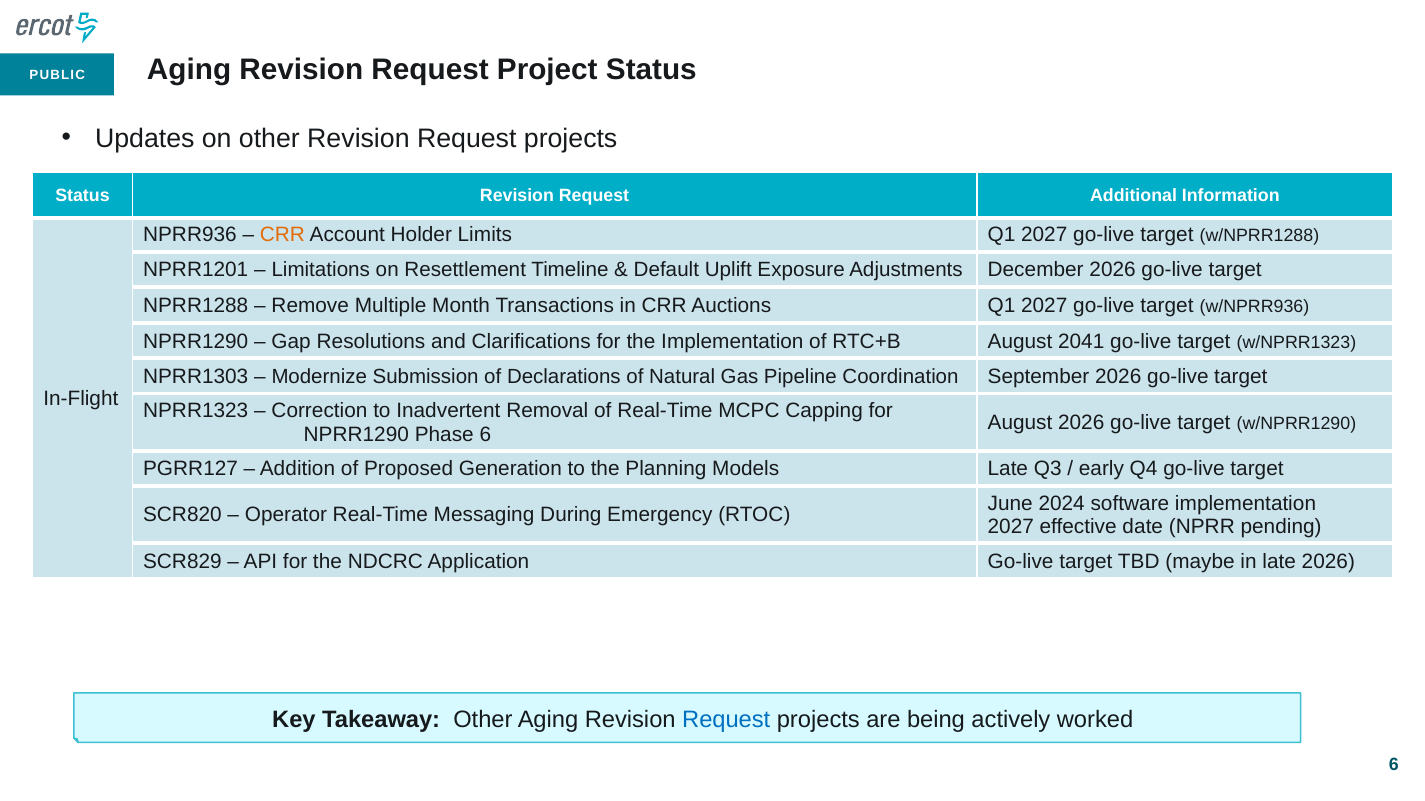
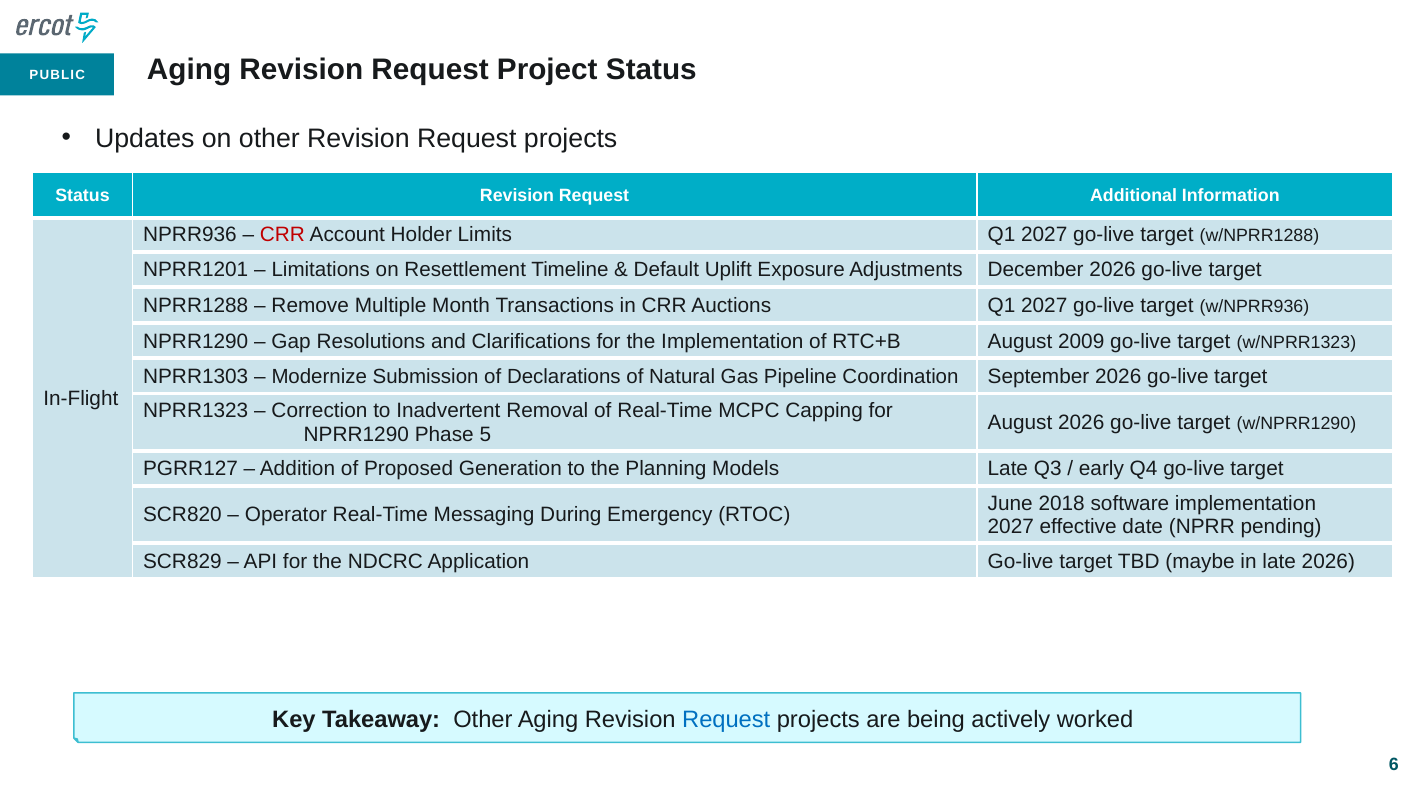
CRR at (282, 235) colour: orange -> red
2041: 2041 -> 2009
Phase 6: 6 -> 5
2024: 2024 -> 2018
